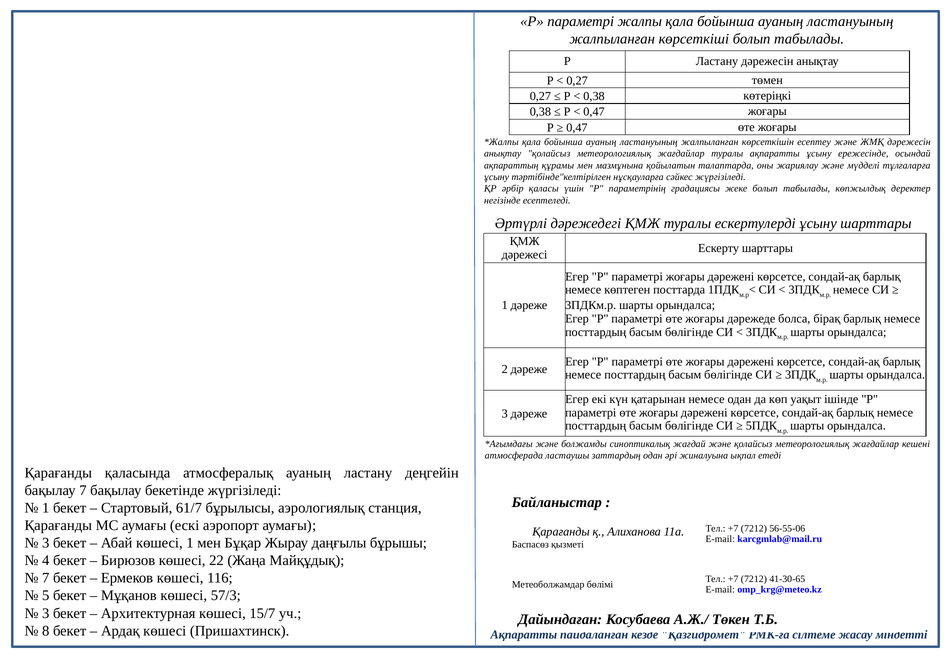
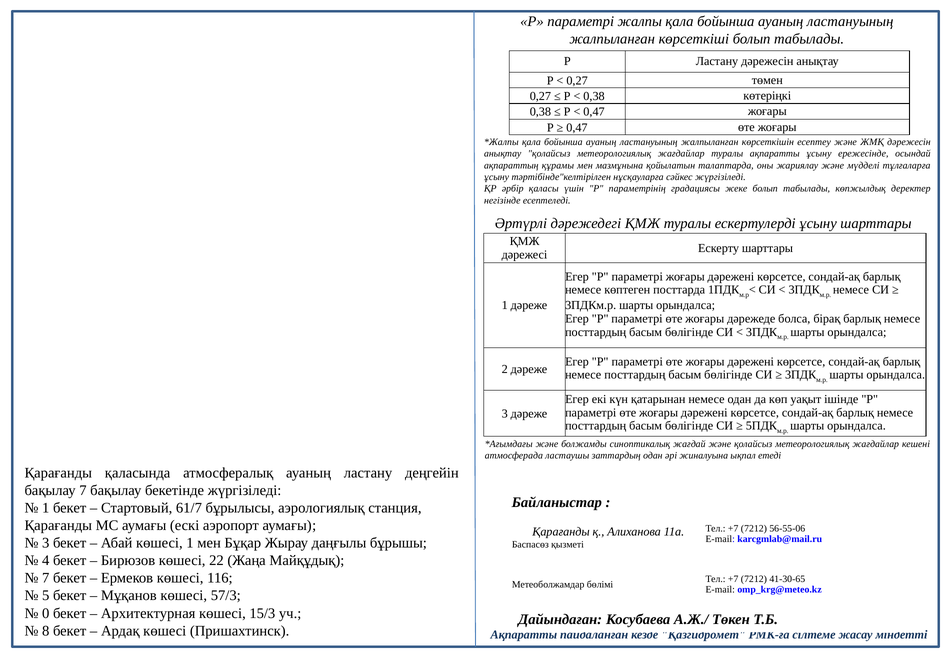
3 at (46, 614): 3 -> 0
15/7: 15/7 -> 15/3
